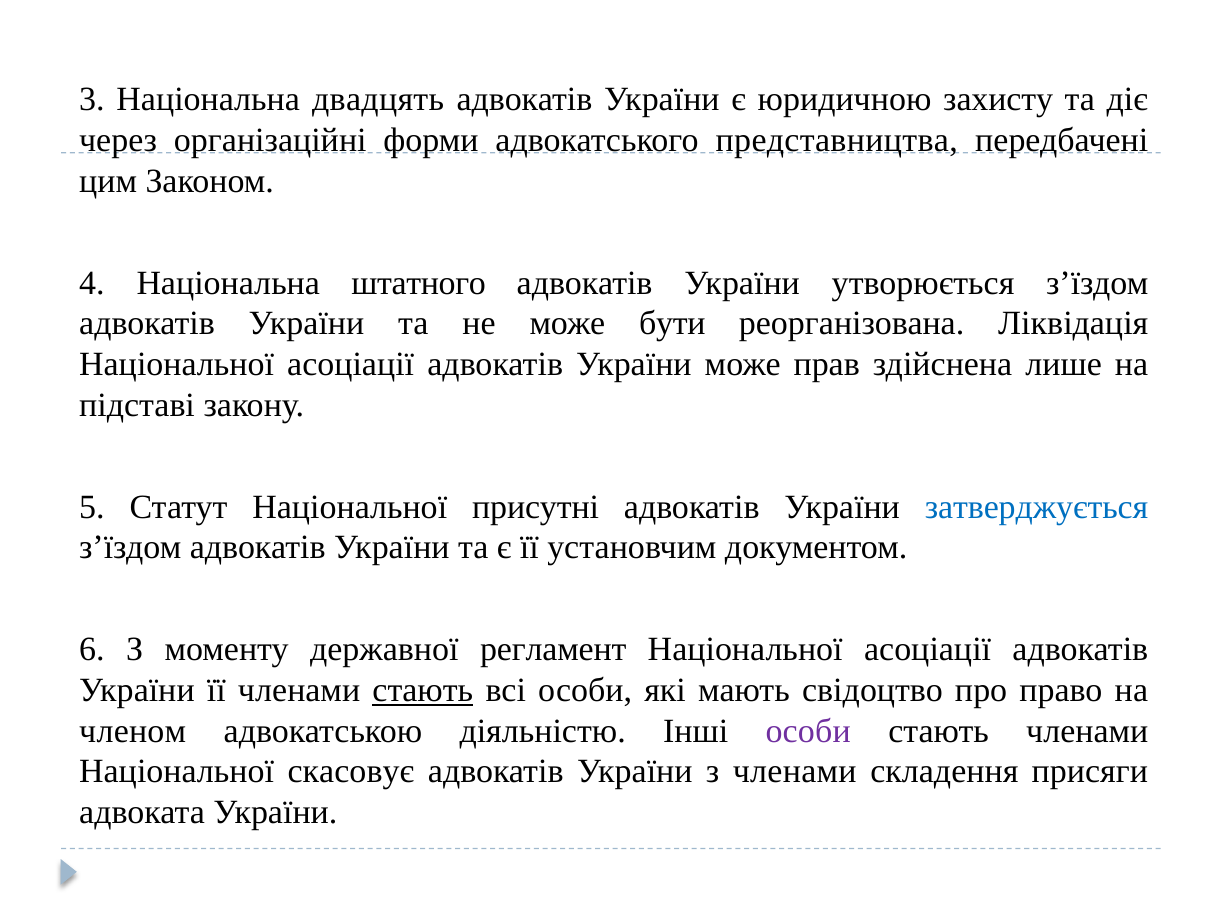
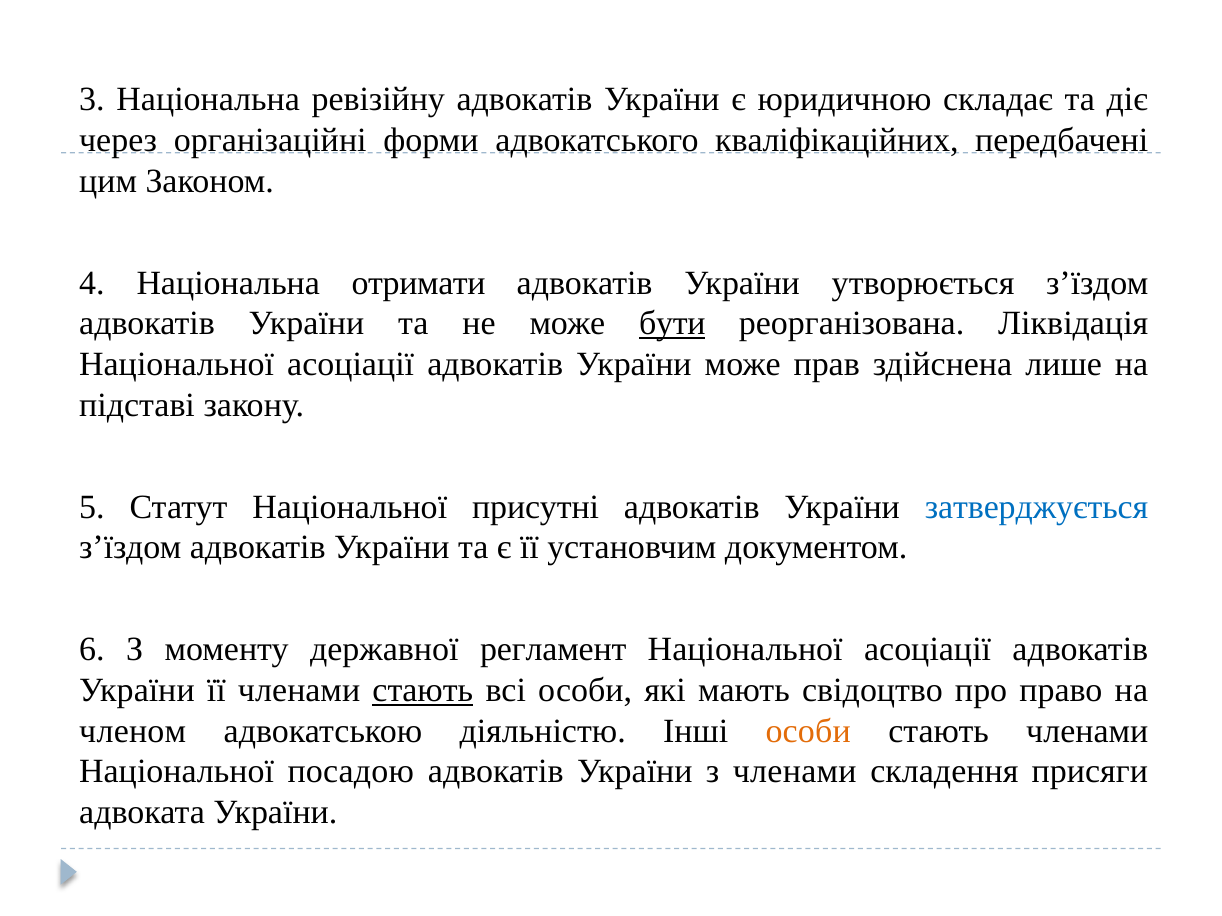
двадцять: двадцять -> ревізійну
захисту: захисту -> складає
представництва: представництва -> кваліфікаційних
штатного: штатного -> отримати
бути underline: none -> present
особи at (808, 731) colour: purple -> orange
скасовує: скасовує -> посадою
